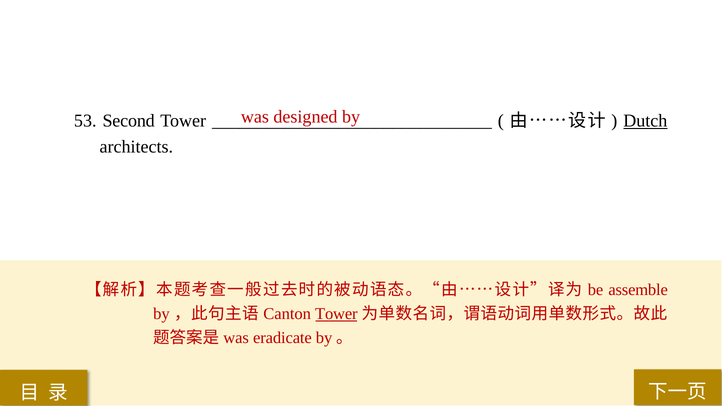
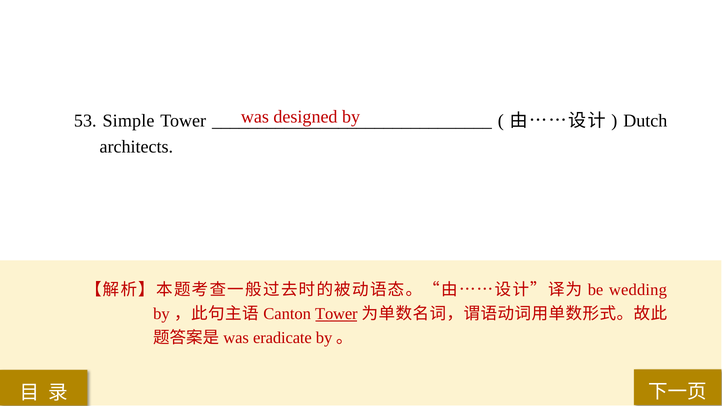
Second: Second -> Simple
Dutch underline: present -> none
assemble: assemble -> wedding
